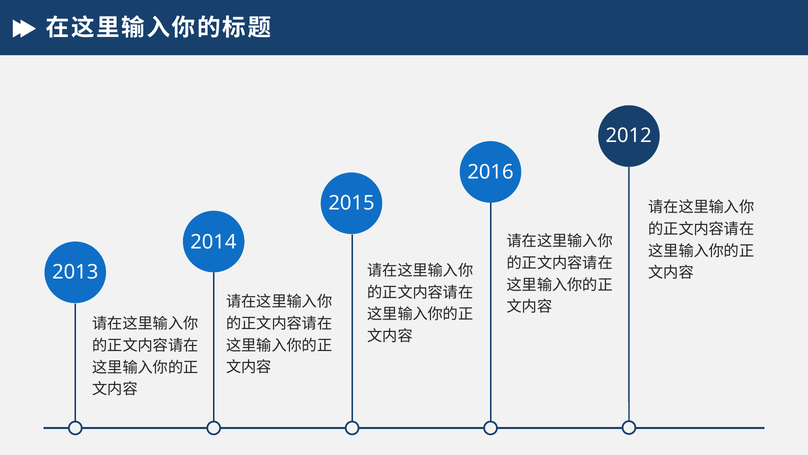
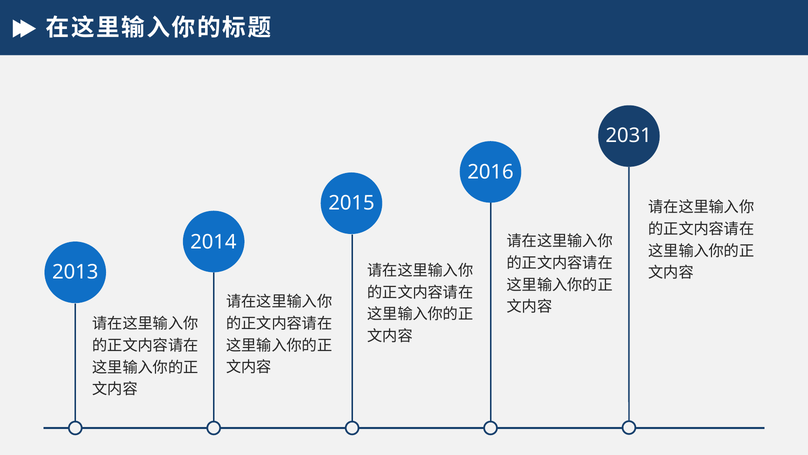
2012: 2012 -> 2031
